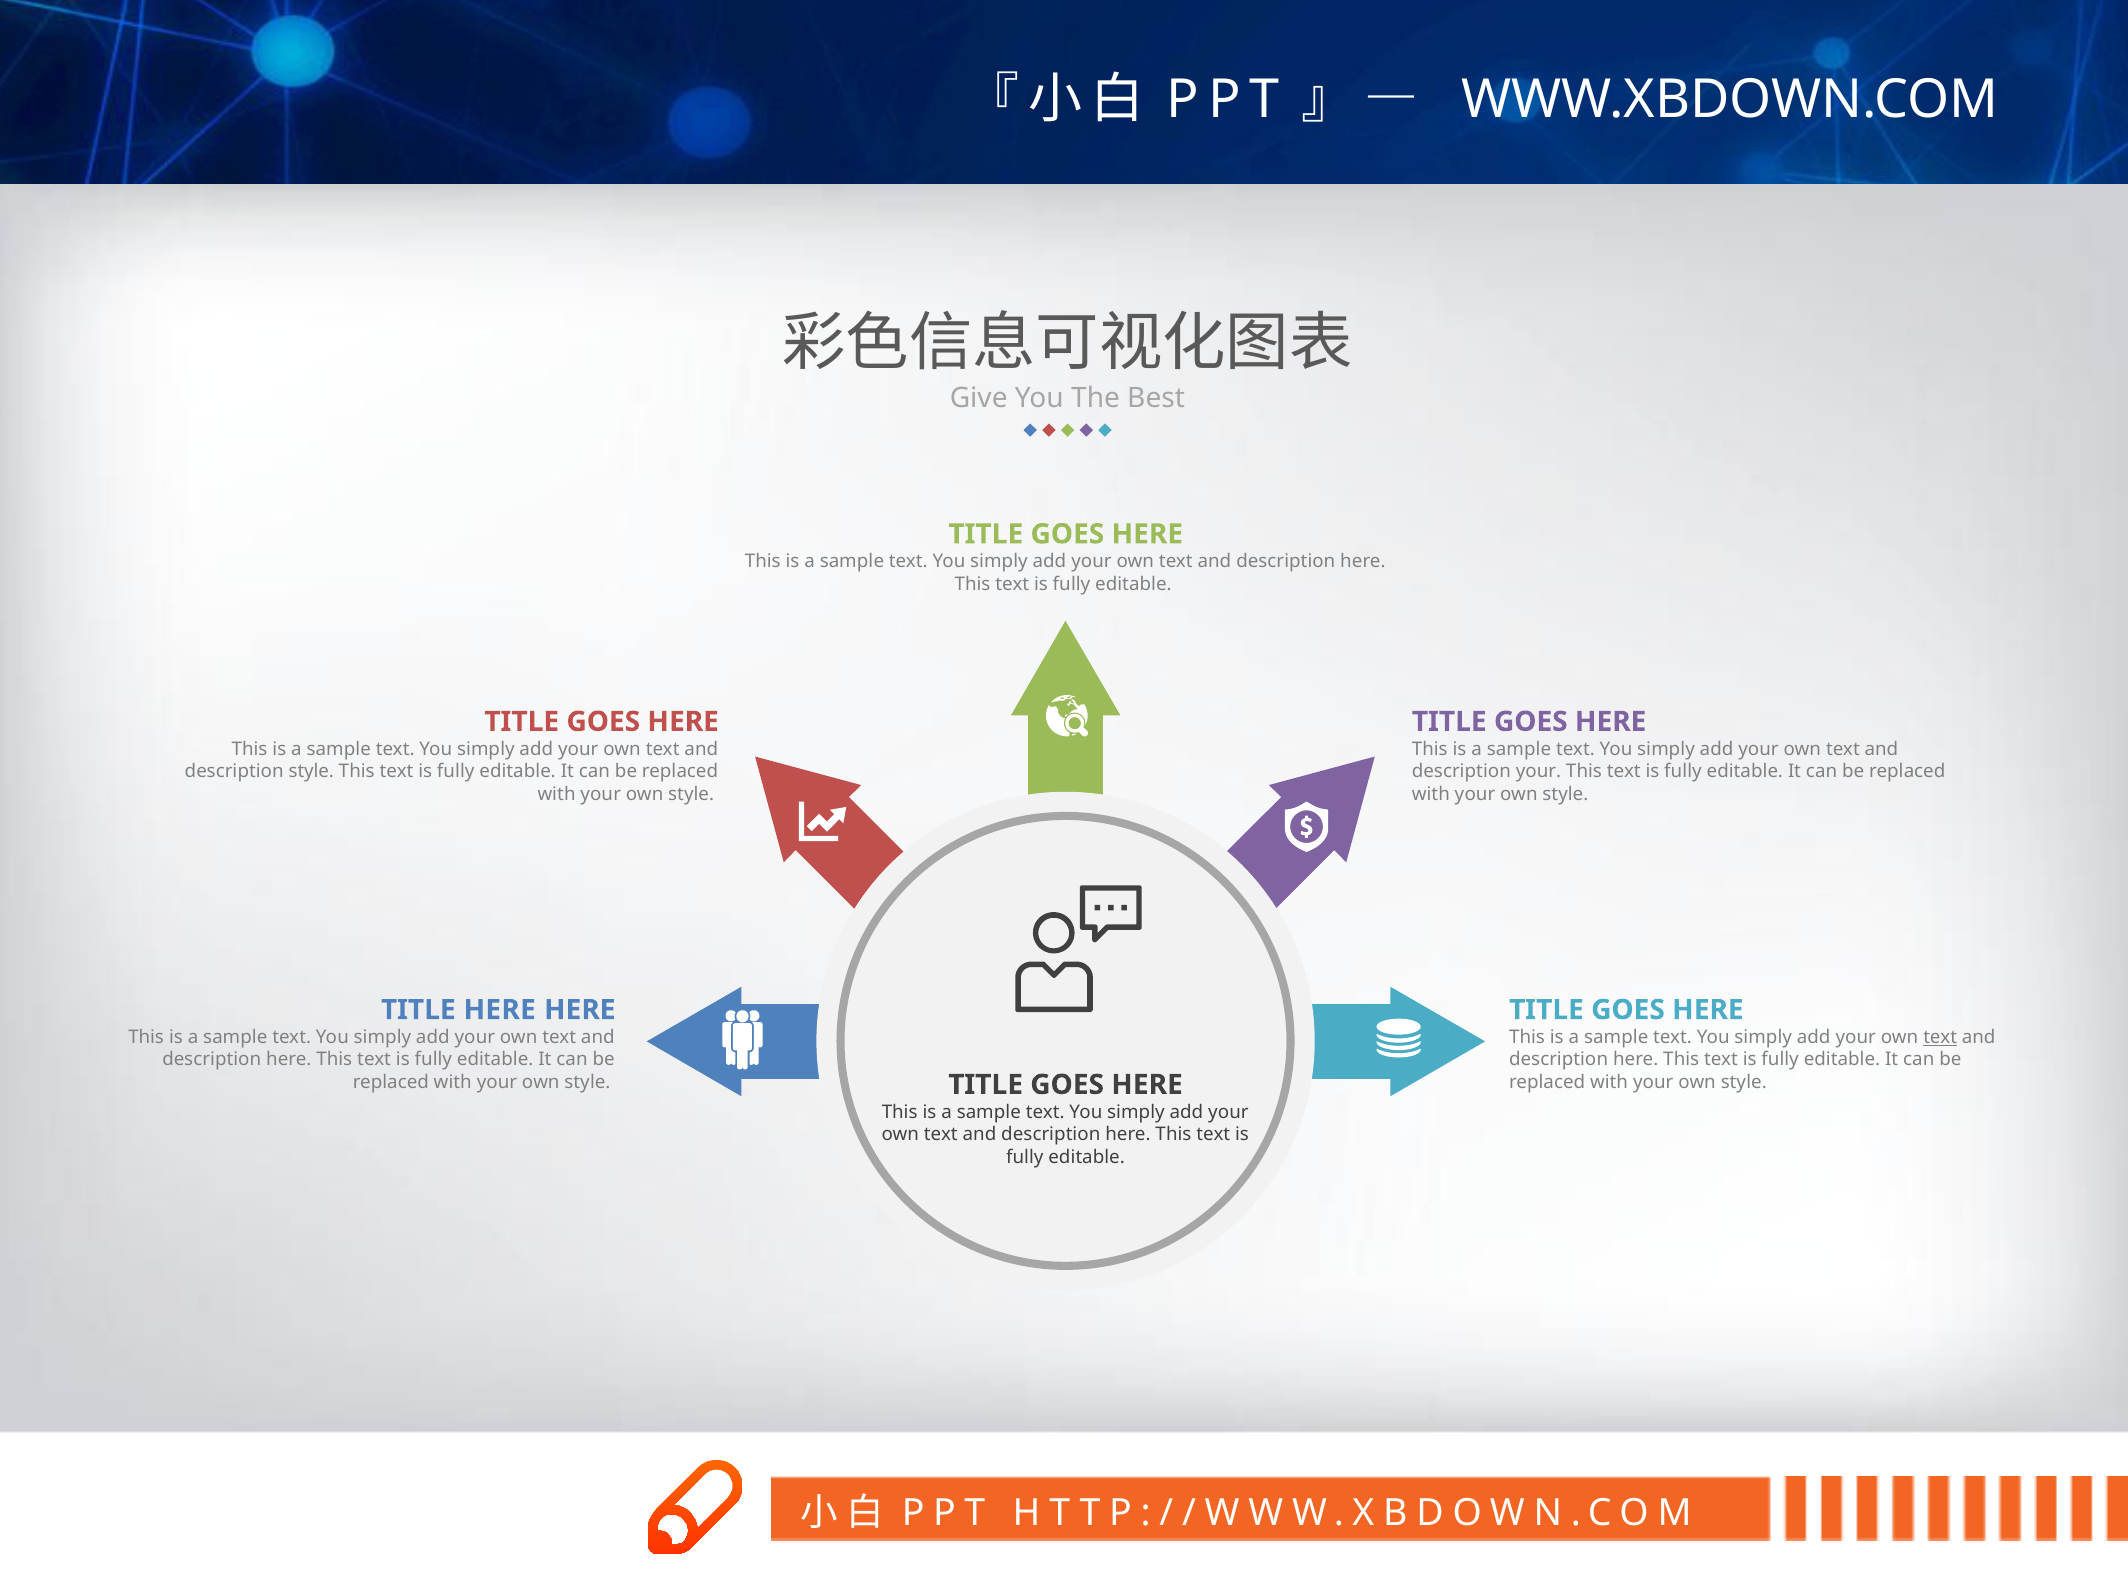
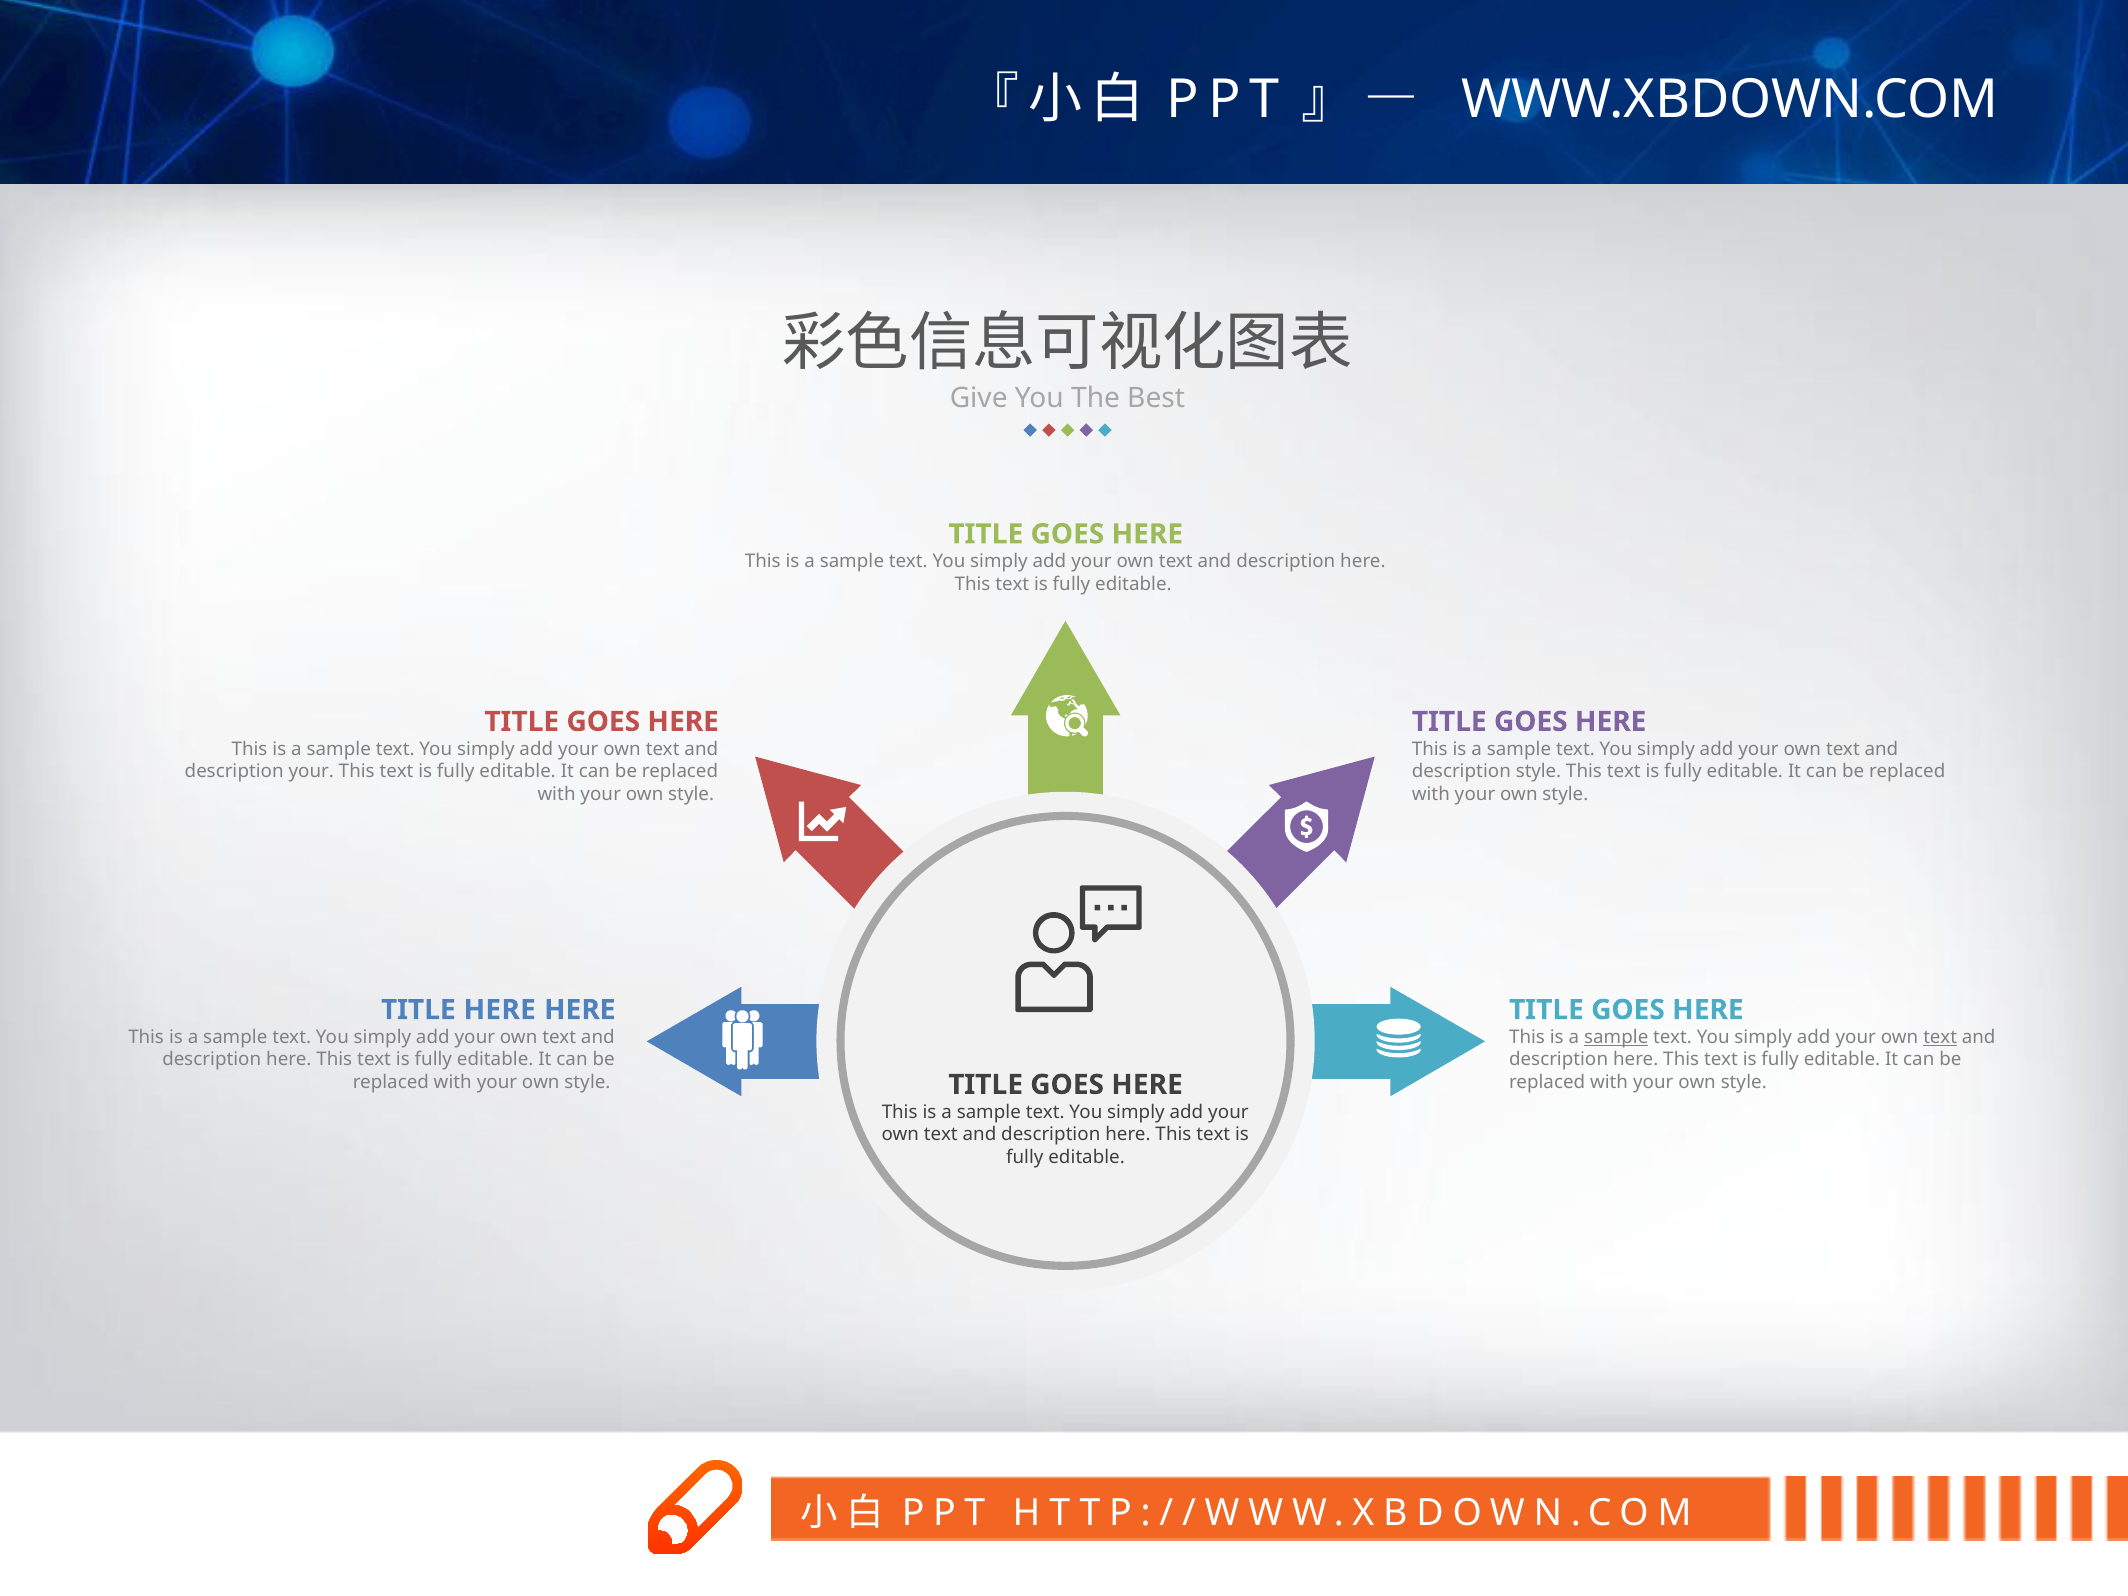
description style: style -> your
description your: your -> style
sample at (1616, 1037) underline: none -> present
